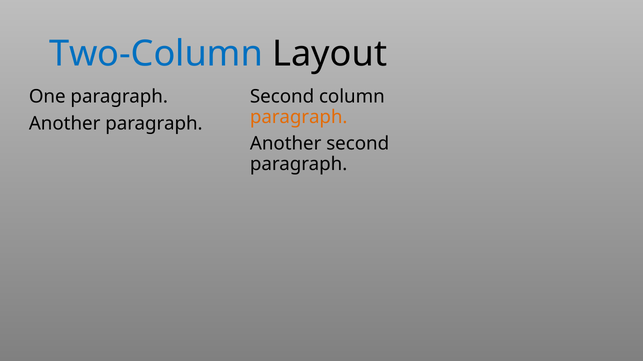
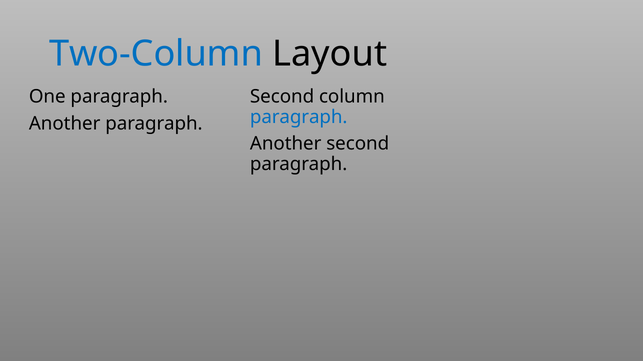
paragraph at (299, 117) colour: orange -> blue
